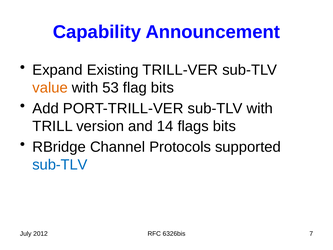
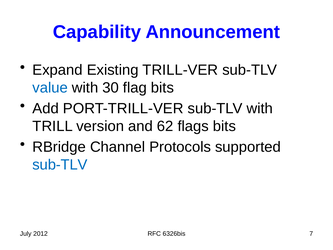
value colour: orange -> blue
53: 53 -> 30
14: 14 -> 62
